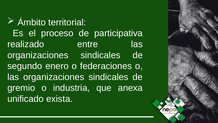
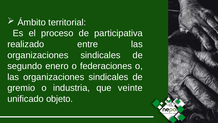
anexa: anexa -> veinte
exista: exista -> objeto
